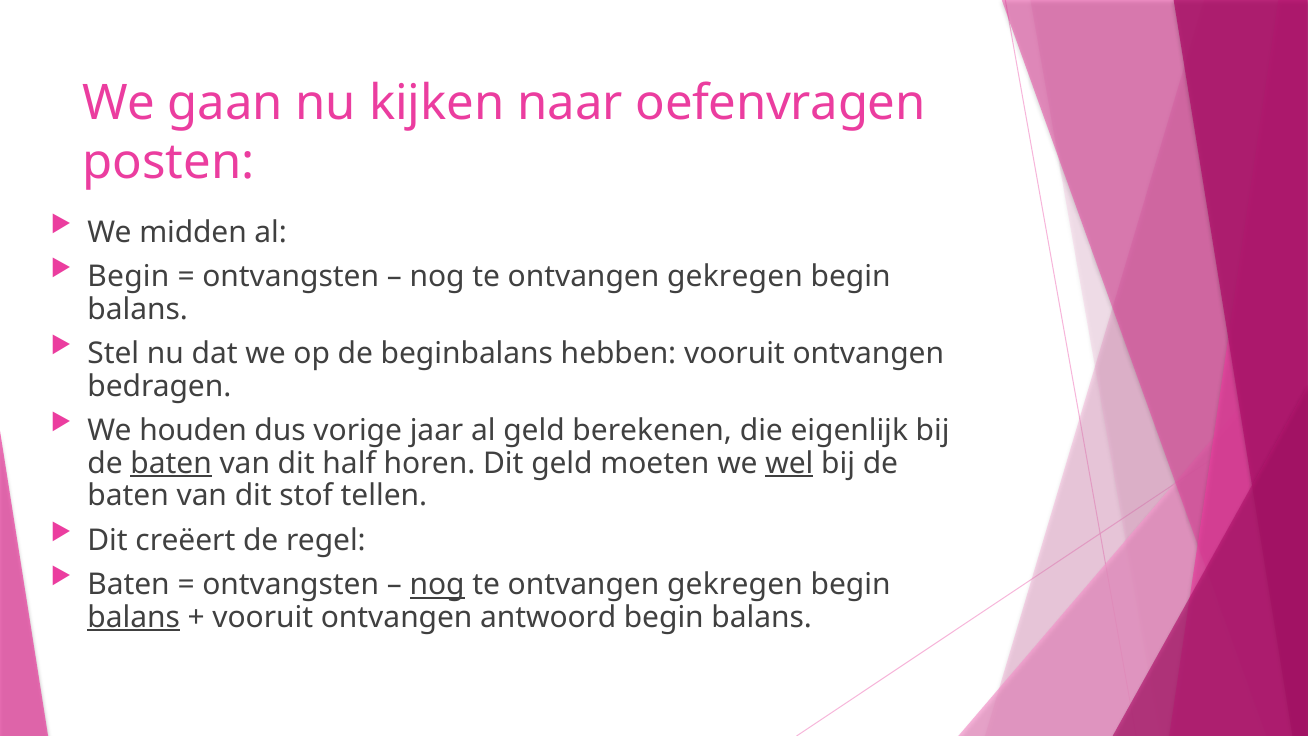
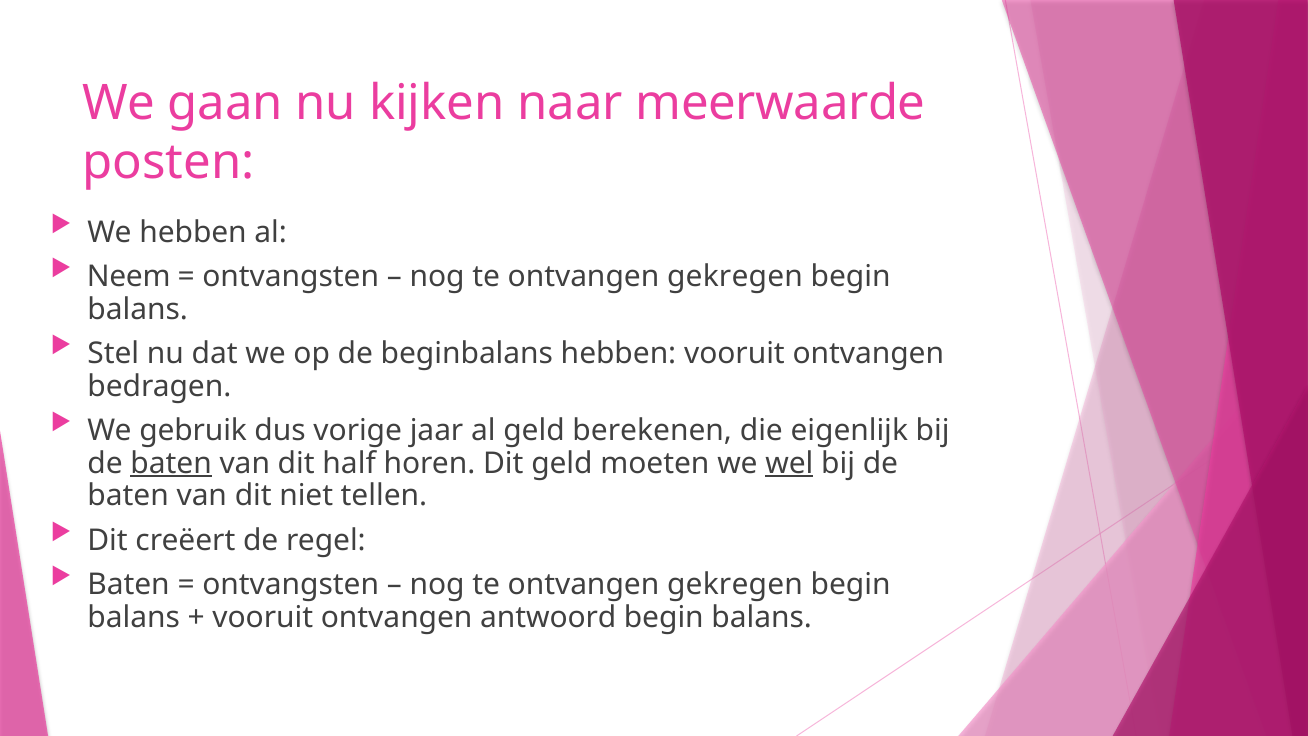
oefenvragen: oefenvragen -> meerwaarde
We midden: midden -> hebben
Begin at (128, 277): Begin -> Neem
houden: houden -> gebruik
stof: stof -> niet
nog at (437, 585) underline: present -> none
balans at (134, 617) underline: present -> none
